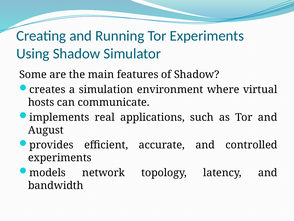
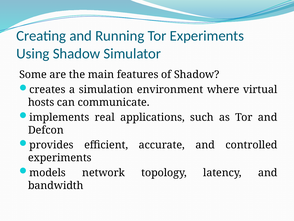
August: August -> Defcon
